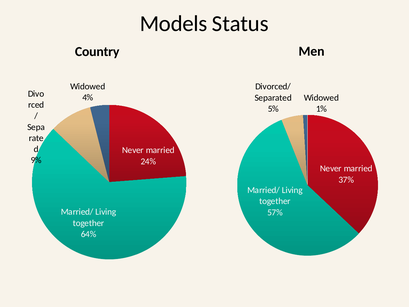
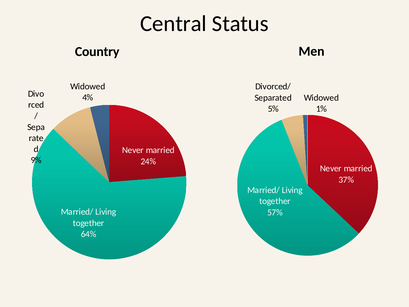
Models: Models -> Central
